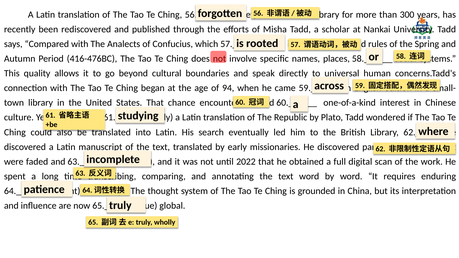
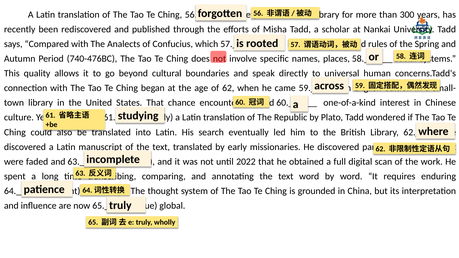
416-476BC: 416-476BC -> 740-476BC
of 94: 94 -> 62
